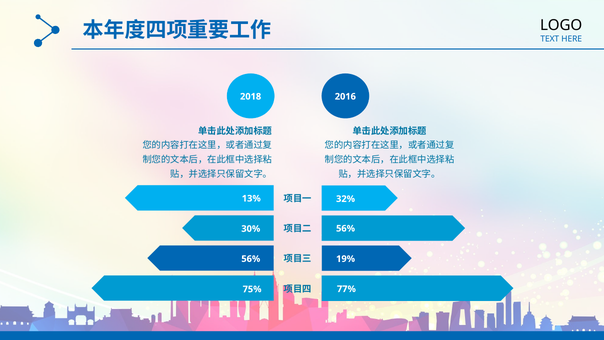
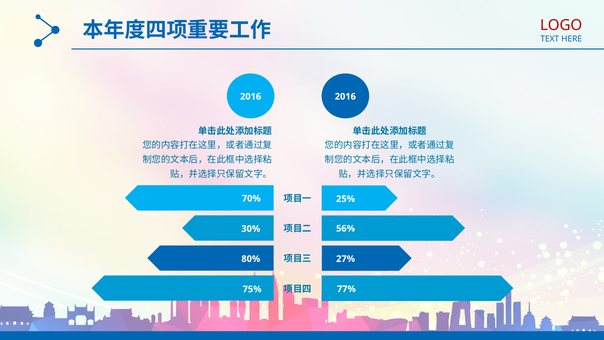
LOGO colour: black -> red
2018 at (251, 96): 2018 -> 2016
13%: 13% -> 70%
32%: 32% -> 25%
56% at (251, 259): 56% -> 80%
19%: 19% -> 27%
